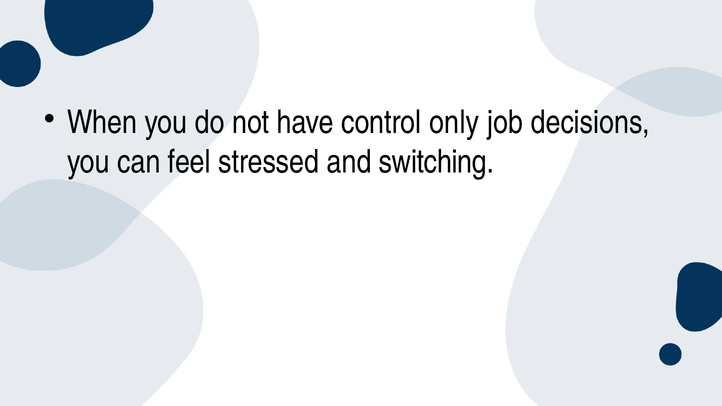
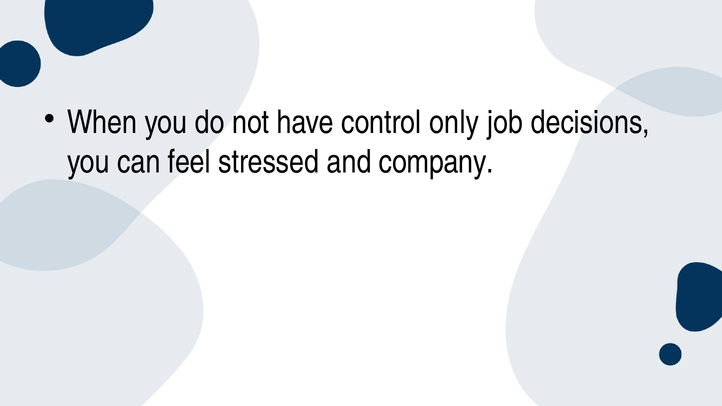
switching: switching -> company
